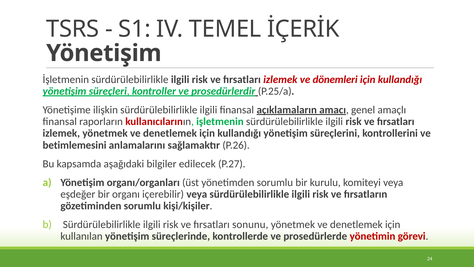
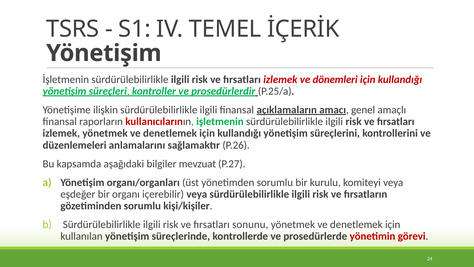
betimlemesini: betimlemesini -> düzenlemeleri
edilecek: edilecek -> mevzuat
